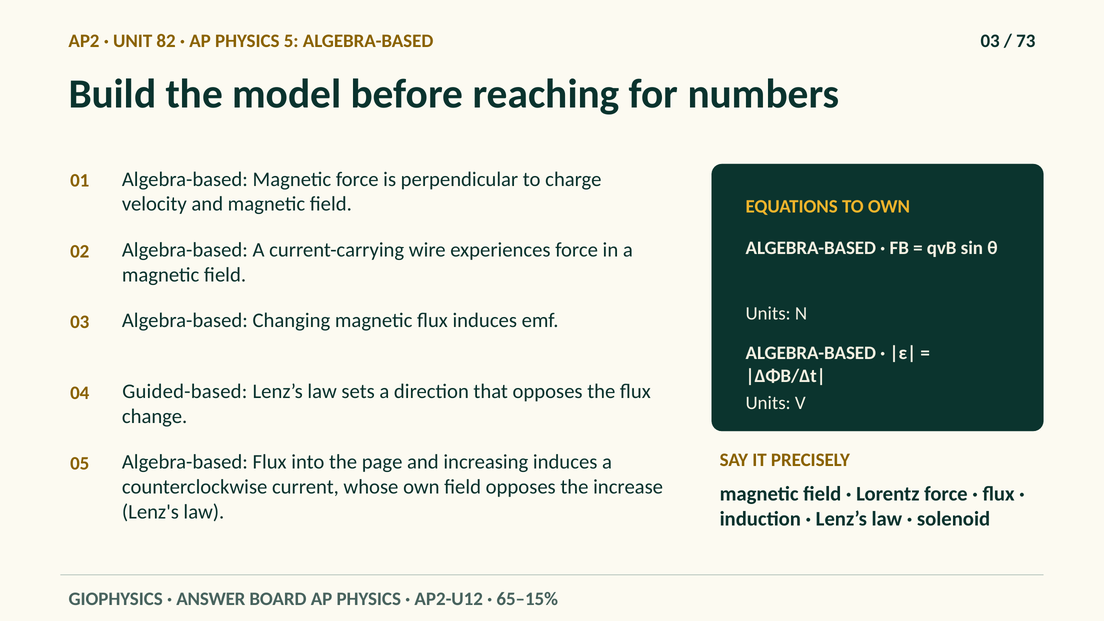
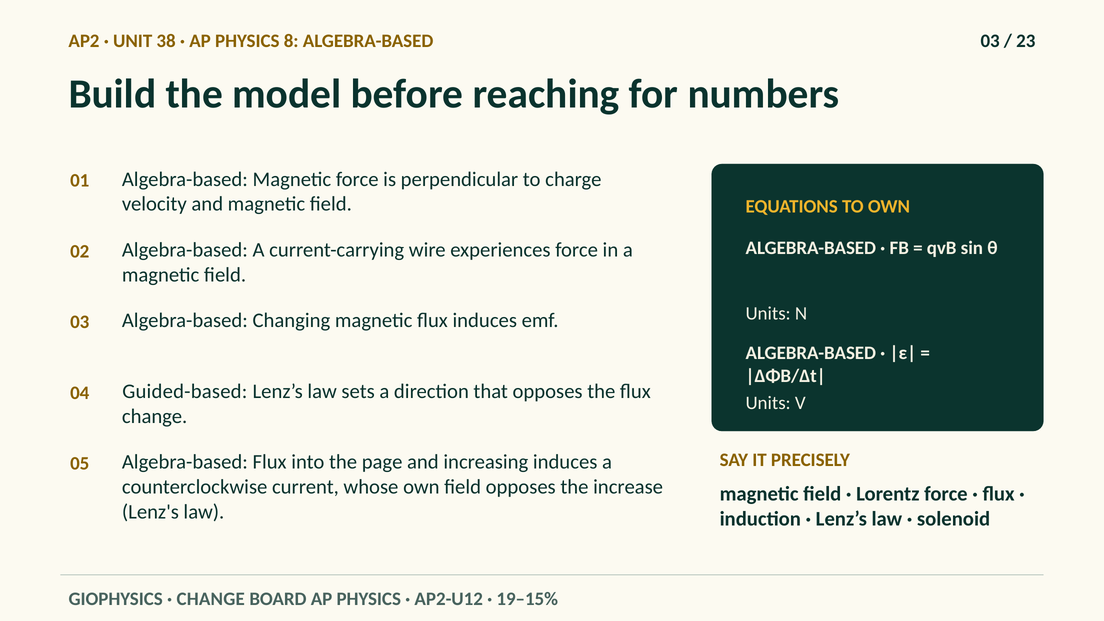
82: 82 -> 38
5: 5 -> 8
73: 73 -> 23
ANSWER at (211, 599): ANSWER -> CHANGE
65–15%: 65–15% -> 19–15%
